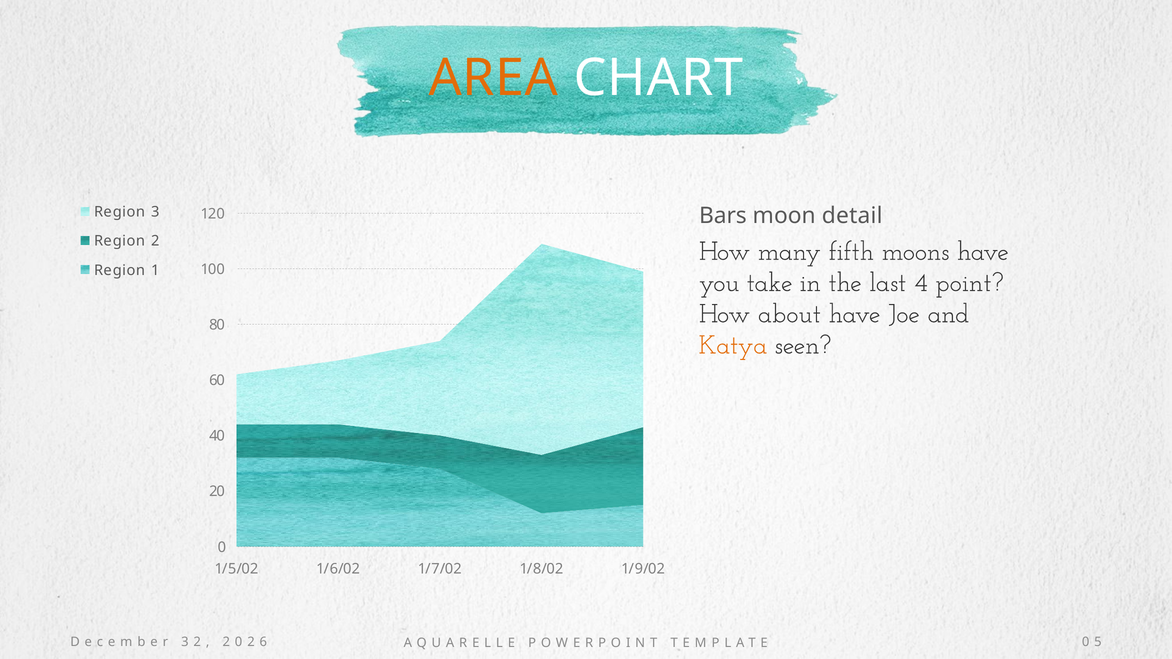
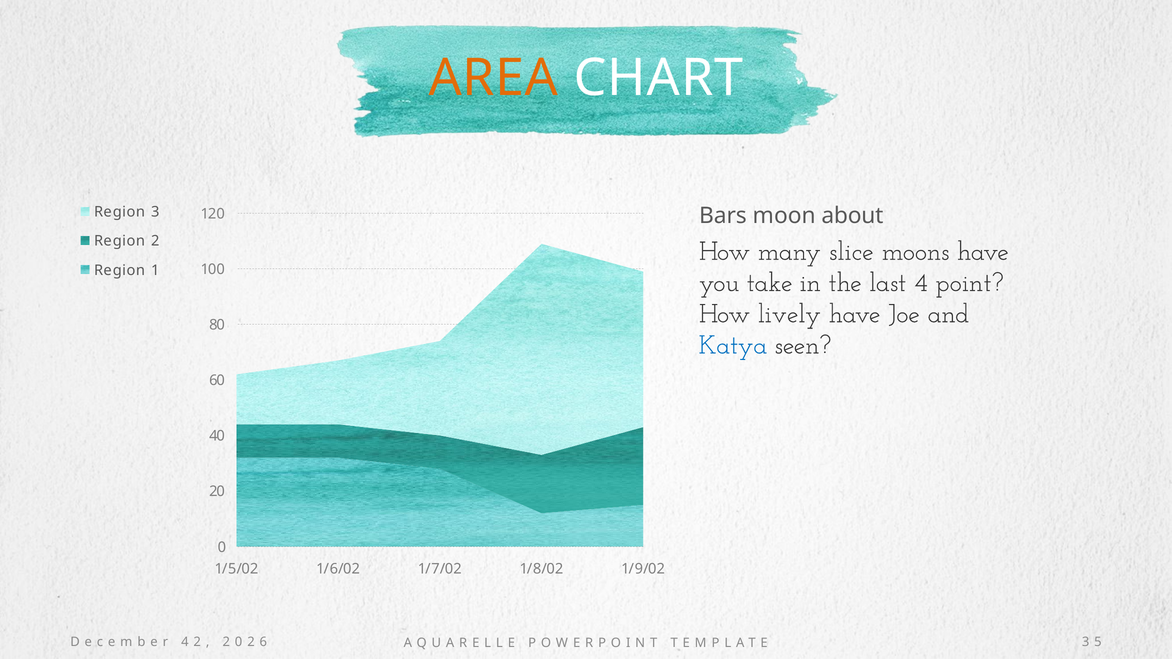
detail: detail -> about
fifth: fifth -> slice
about: about -> lively
Katya colour: orange -> blue
3 at (185, 642): 3 -> 4
0 at (1086, 642): 0 -> 3
